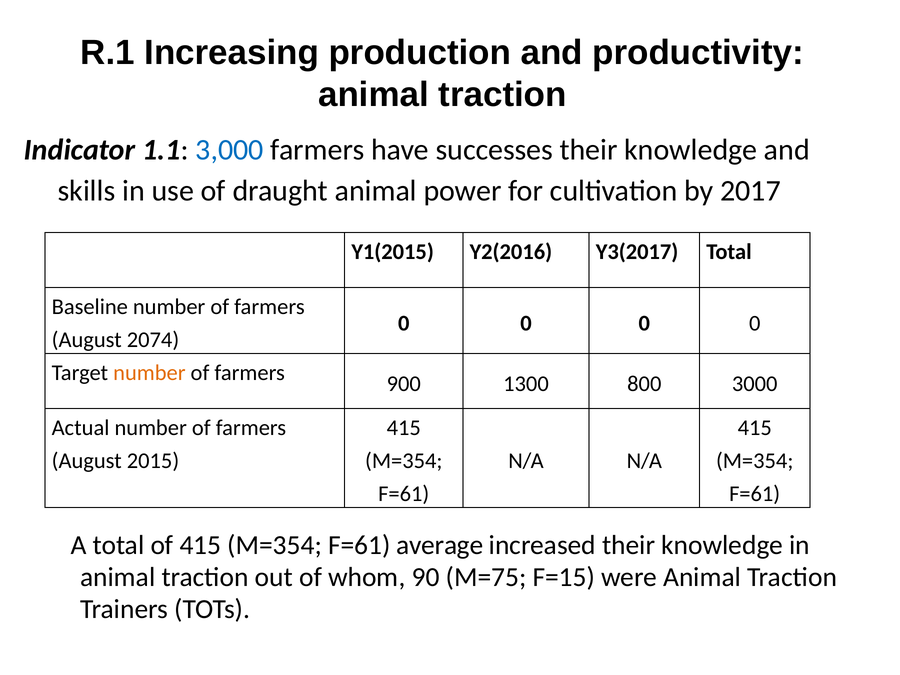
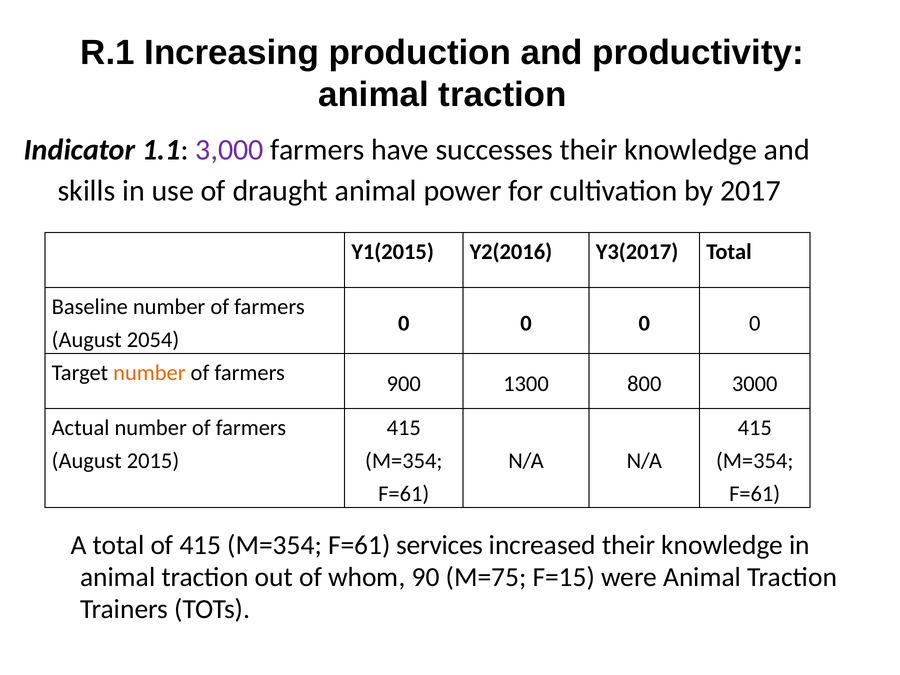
3,000 colour: blue -> purple
2074: 2074 -> 2054
average: average -> services
